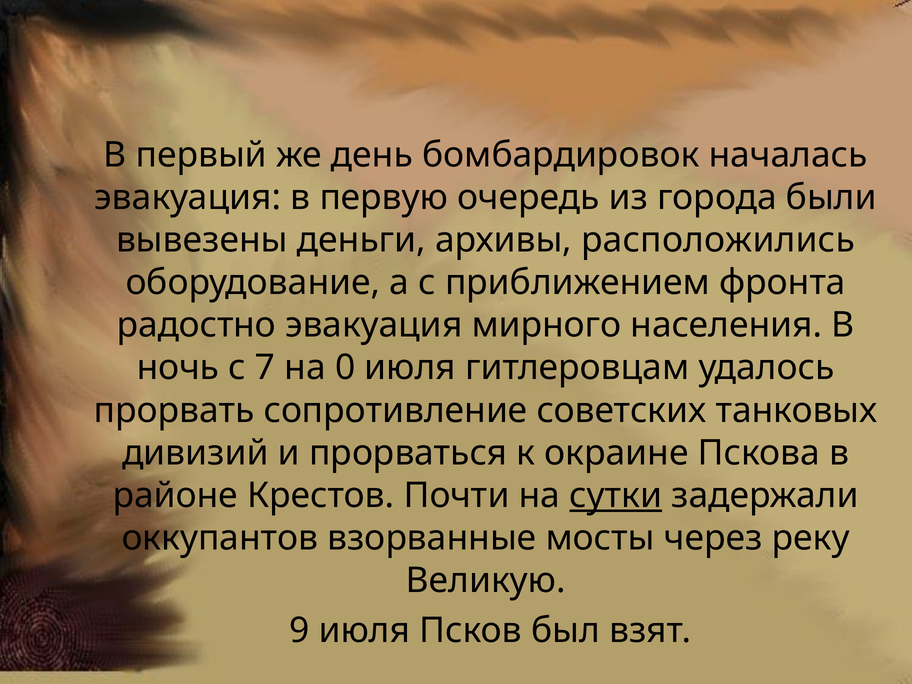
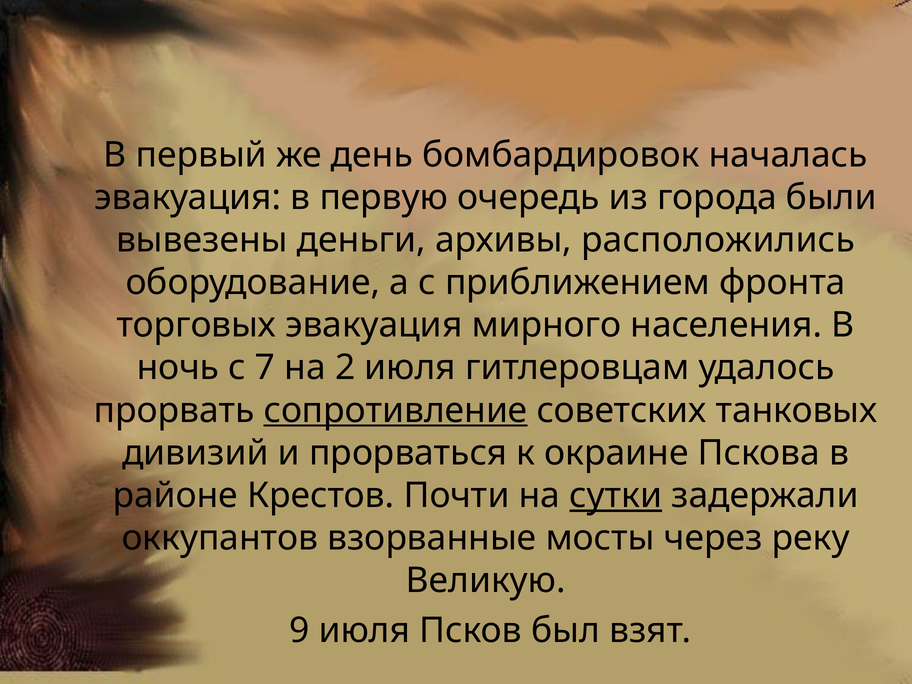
радостно: радостно -> торговых
0: 0 -> 2
сопротивление underline: none -> present
